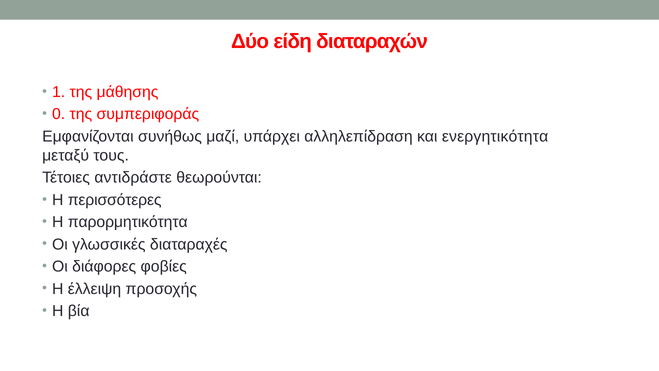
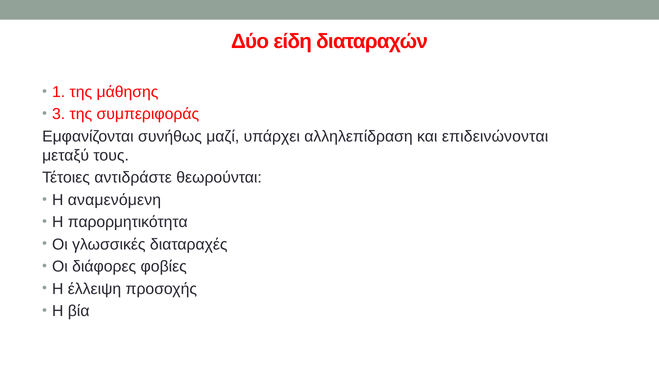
0: 0 -> 3
ενεργητικότητα: ενεργητικότητα -> επιδεινώνονται
περισσότερες: περισσότερες -> αναμενόμενη
